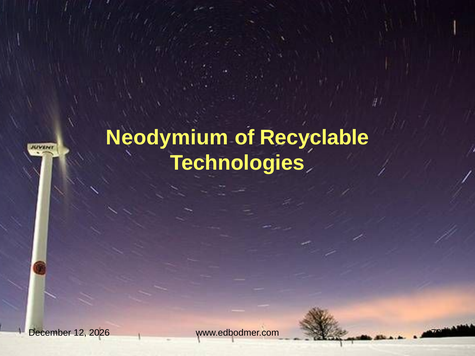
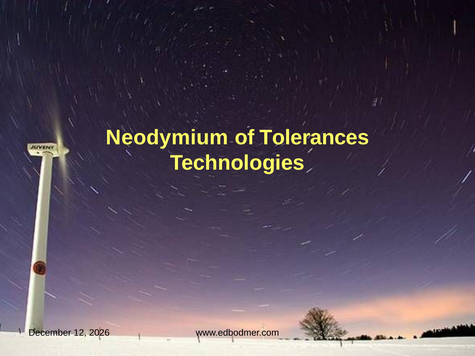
Recyclable: Recyclable -> Tolerances
738: 738 -> 405
